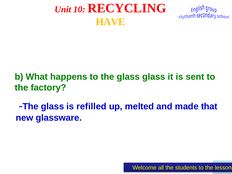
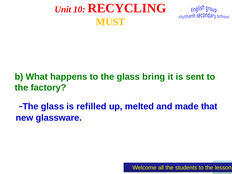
HAVE: HAVE -> MUST
glass glass: glass -> bring
